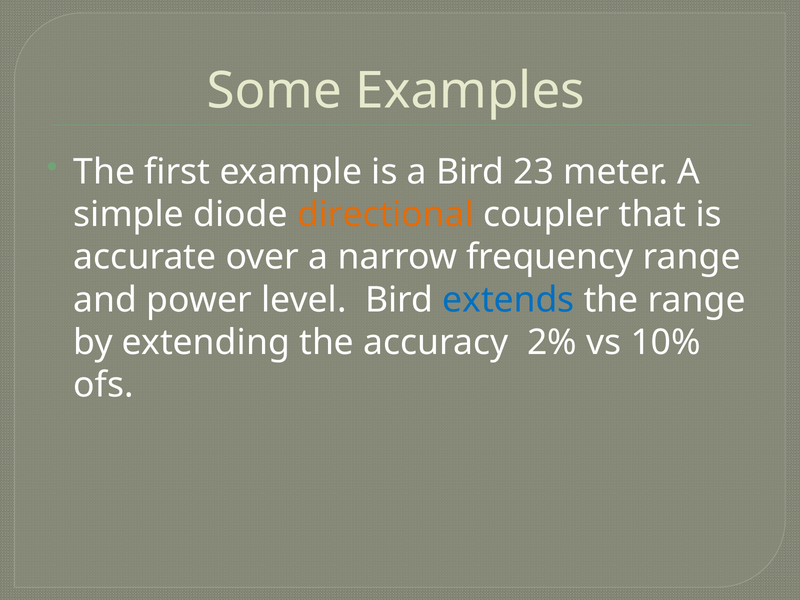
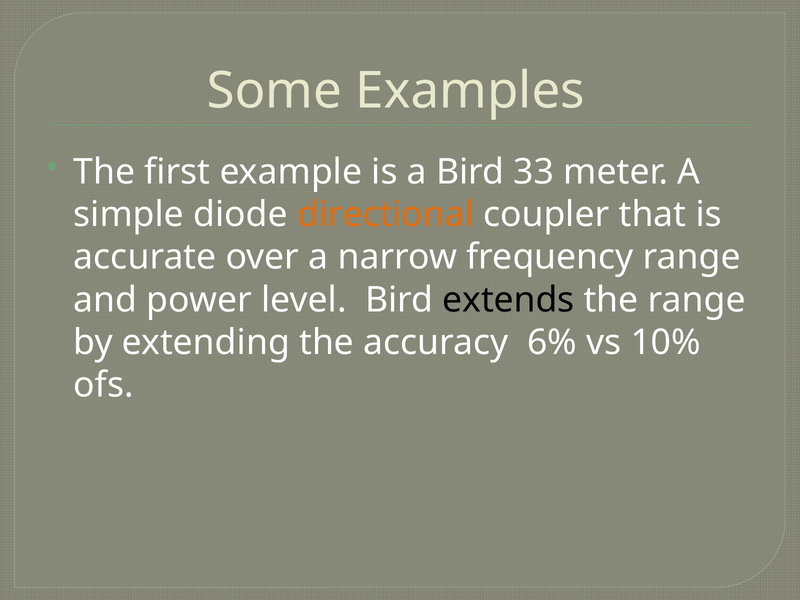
23: 23 -> 33
extends colour: blue -> black
2%: 2% -> 6%
